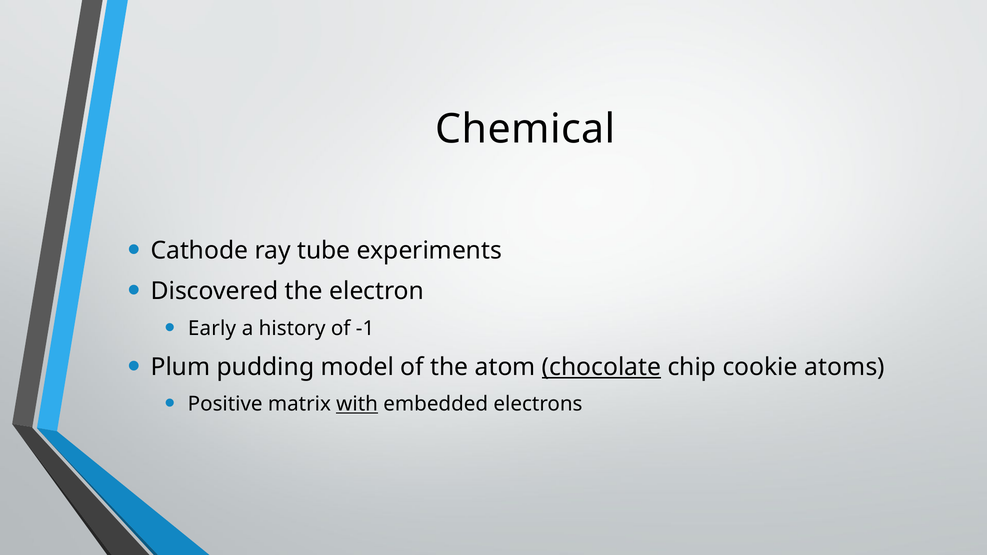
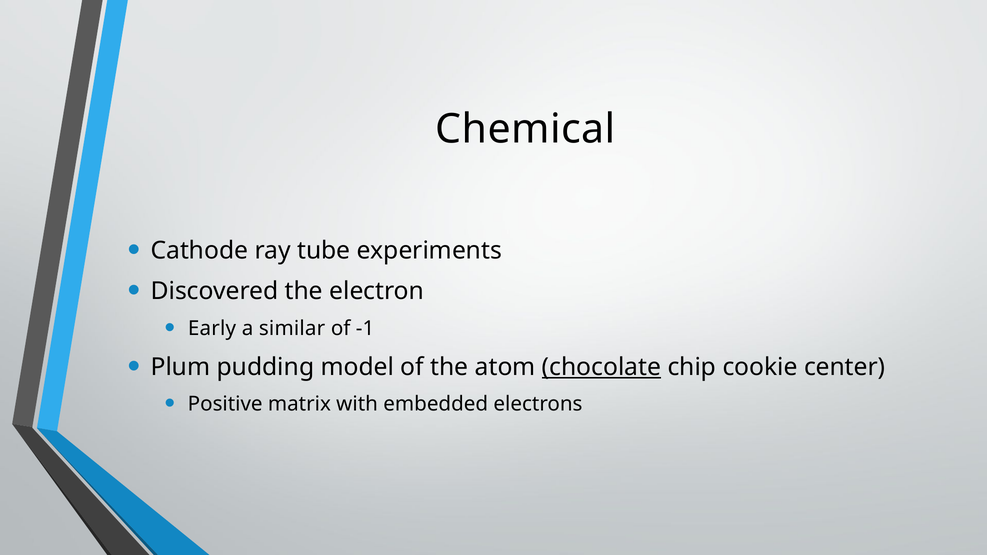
history: history -> similar
atoms: atoms -> center
with underline: present -> none
